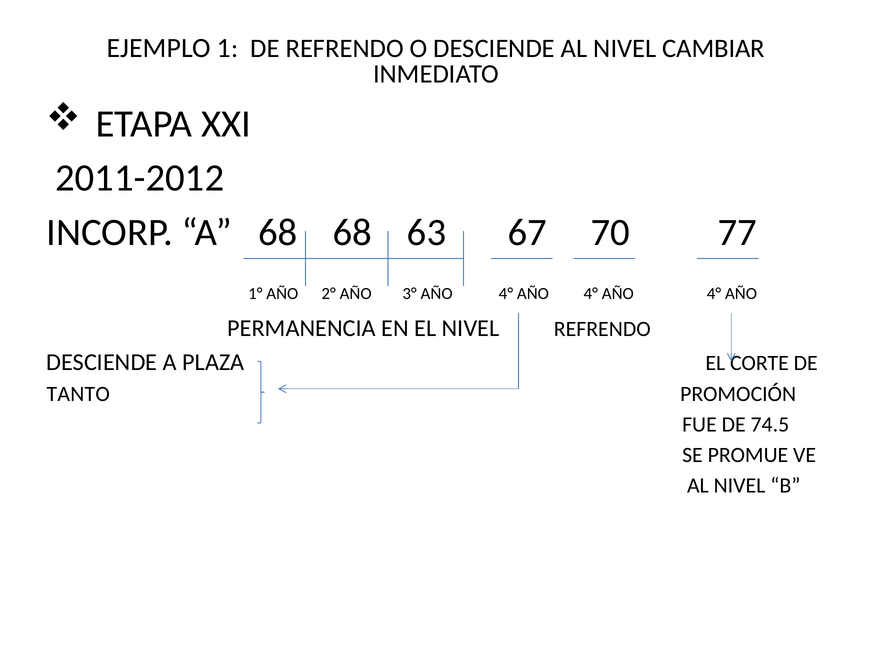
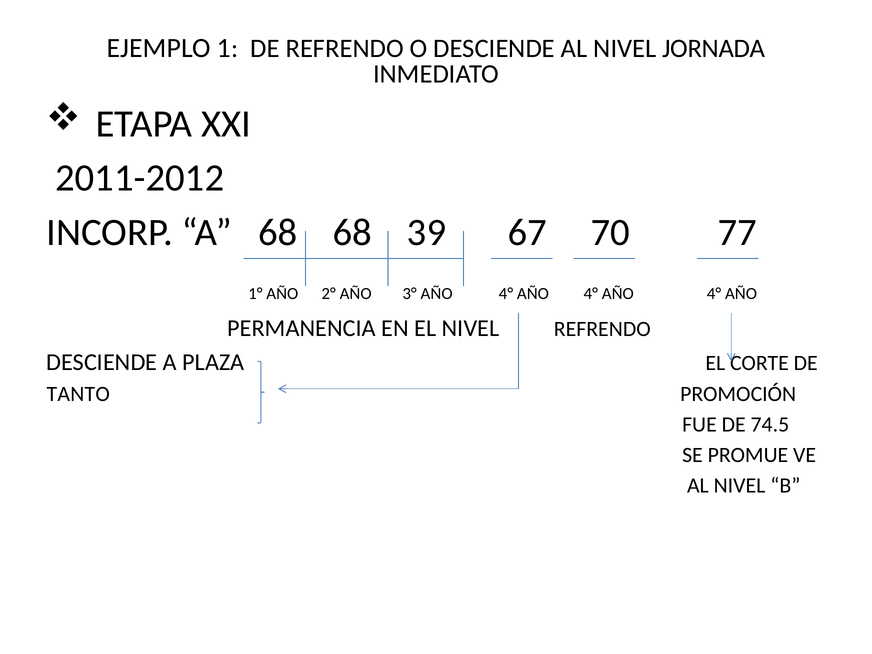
CAMBIAR: CAMBIAR -> JORNADA
63: 63 -> 39
